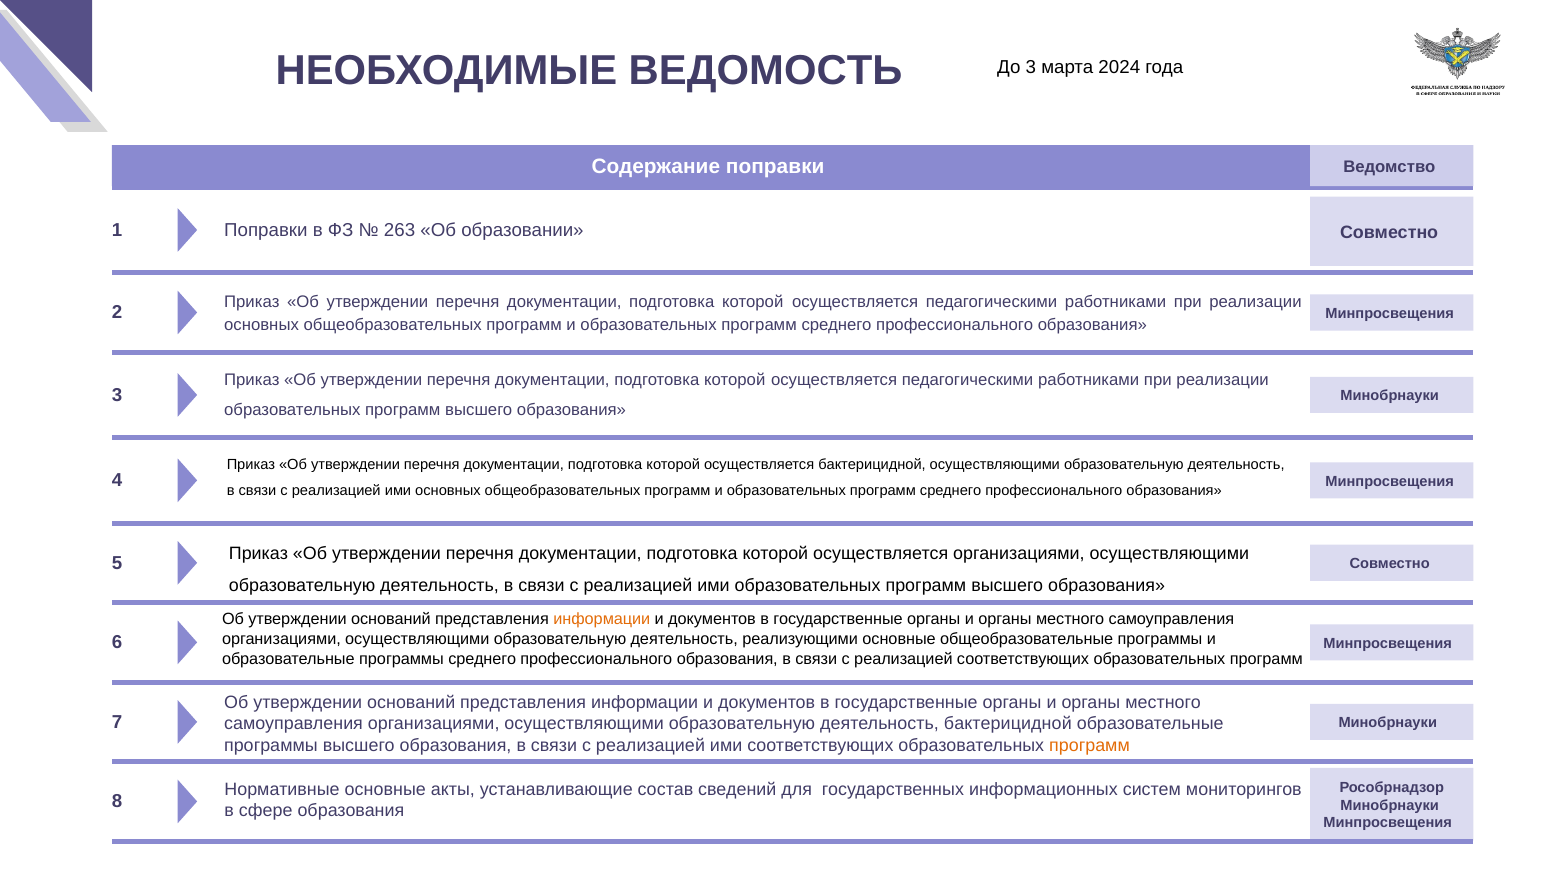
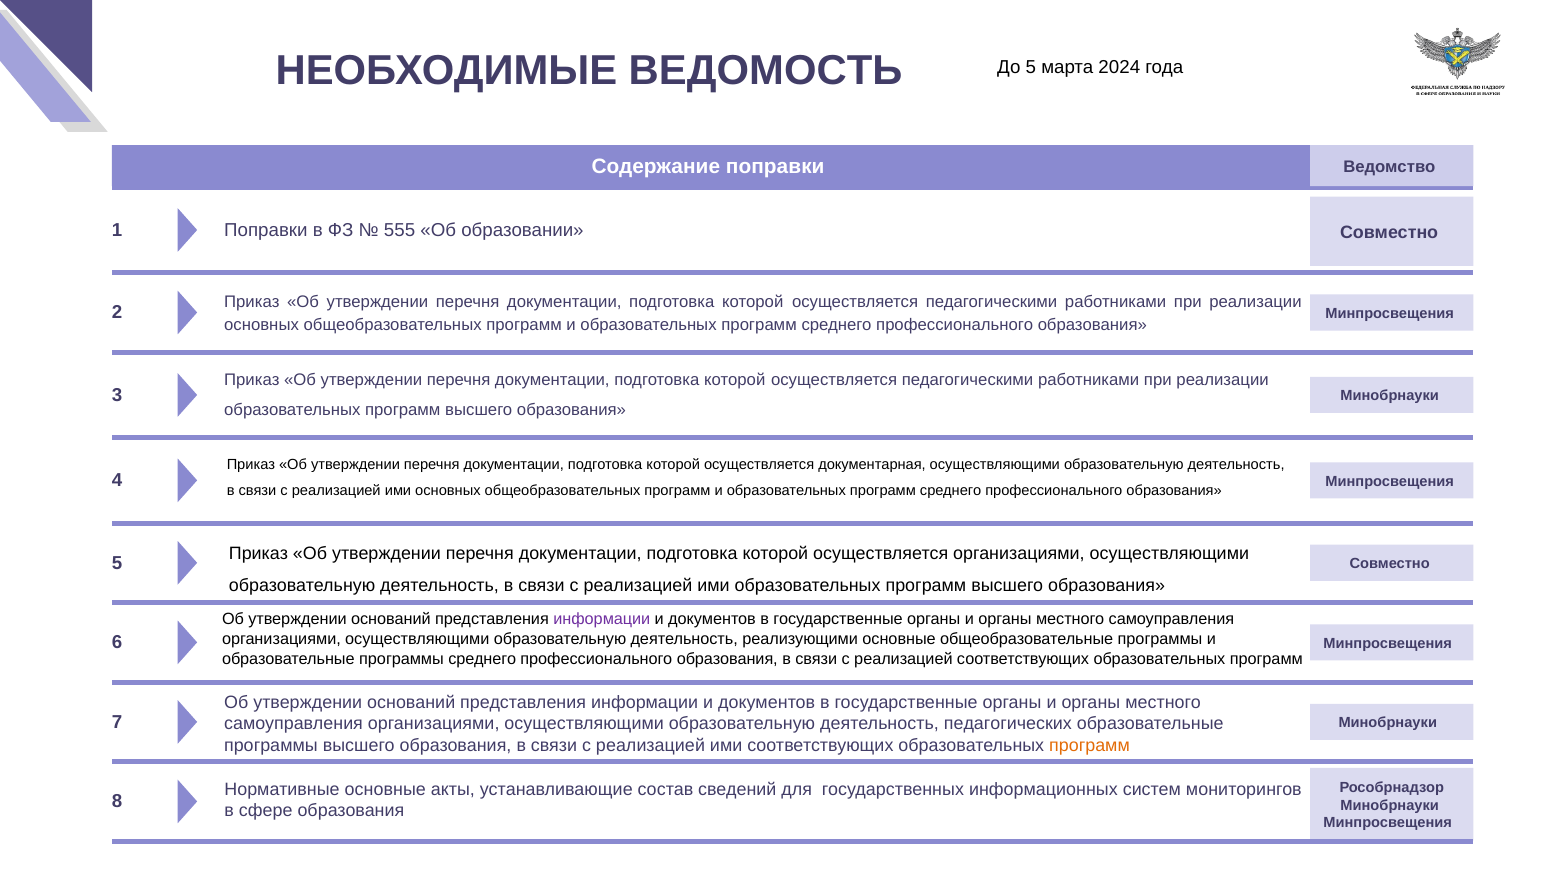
До 3: 3 -> 5
263: 263 -> 555
осуществляется бактерицидной: бактерицидной -> документарная
информации at (602, 620) colour: orange -> purple
деятельность бактерицидной: бактерицидной -> педагогических
